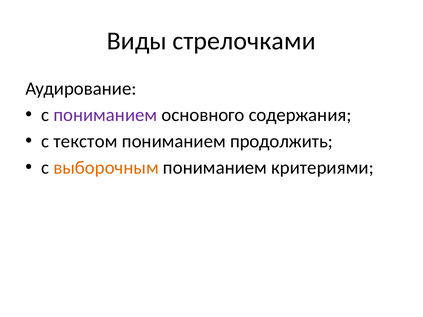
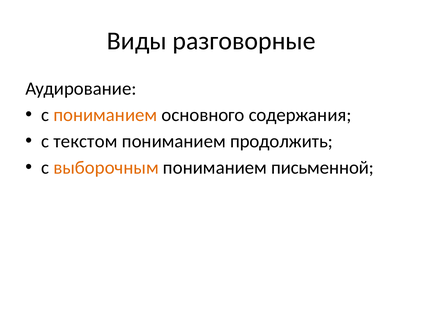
стрелочками: стрелочками -> разговорные
пониманием at (105, 115) colour: purple -> orange
критериями: критериями -> письменной
